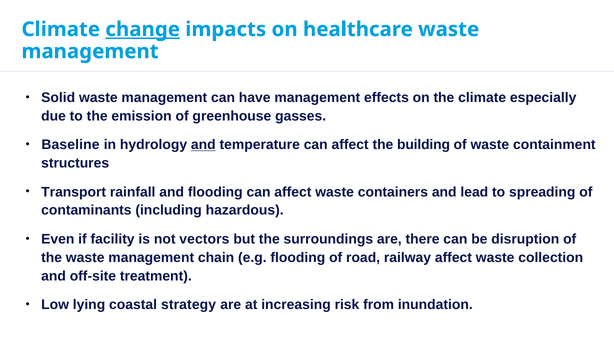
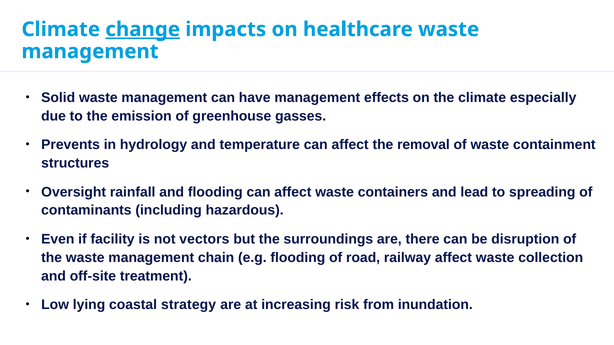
Baseline: Baseline -> Prevents
and at (203, 145) underline: present -> none
building: building -> removal
Transport: Transport -> Oversight
